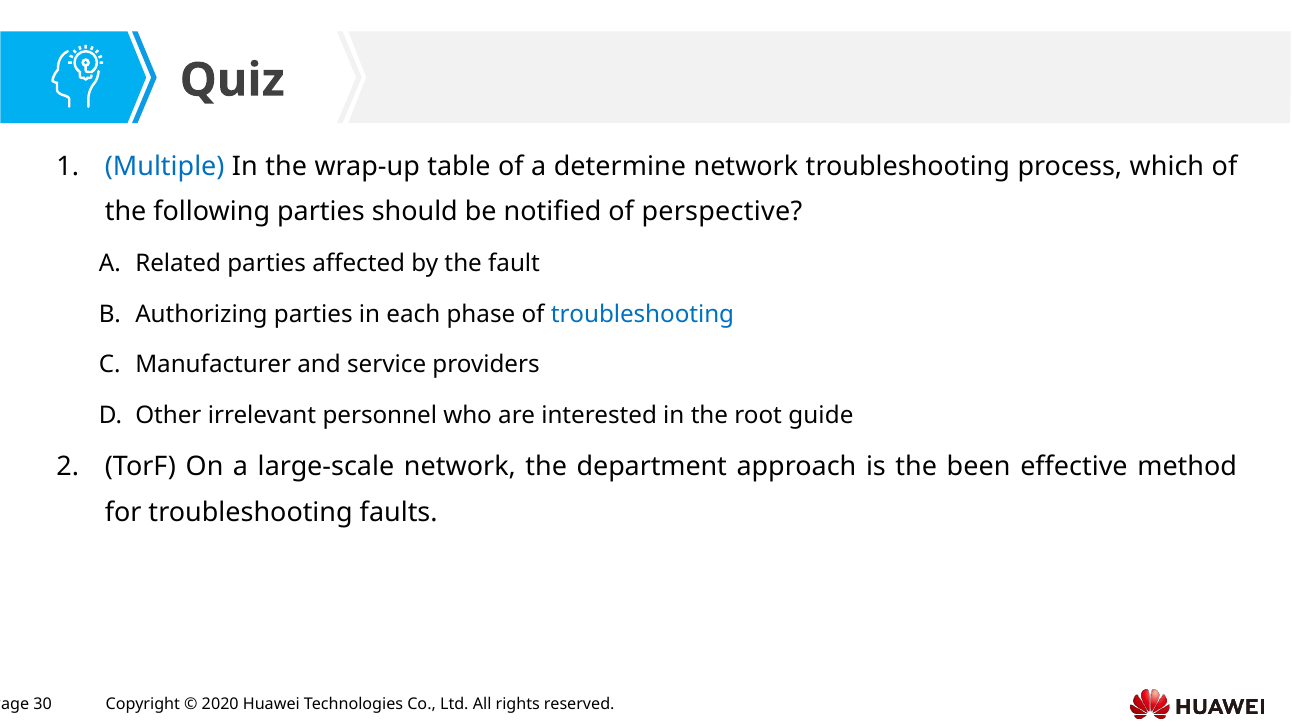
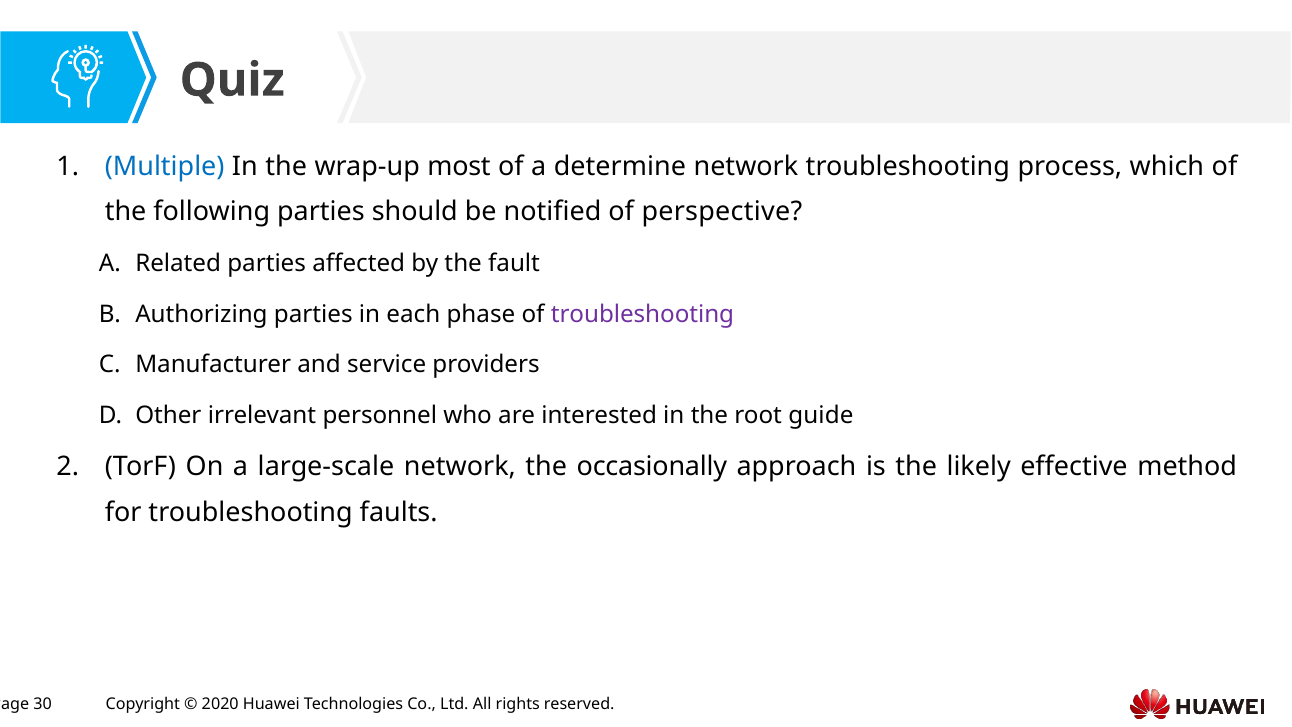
table: table -> most
troubleshooting at (642, 314) colour: blue -> purple
department: department -> occasionally
been: been -> likely
